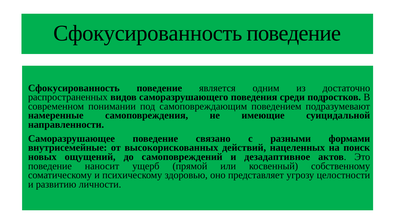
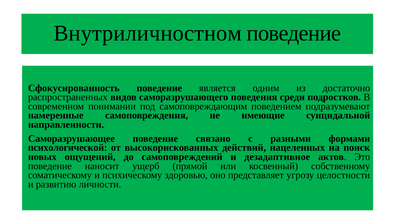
Сфокусированность at (148, 33): Сфокусированность -> Внутриличностном
внутрисемейные: внутрисемейные -> психологической
